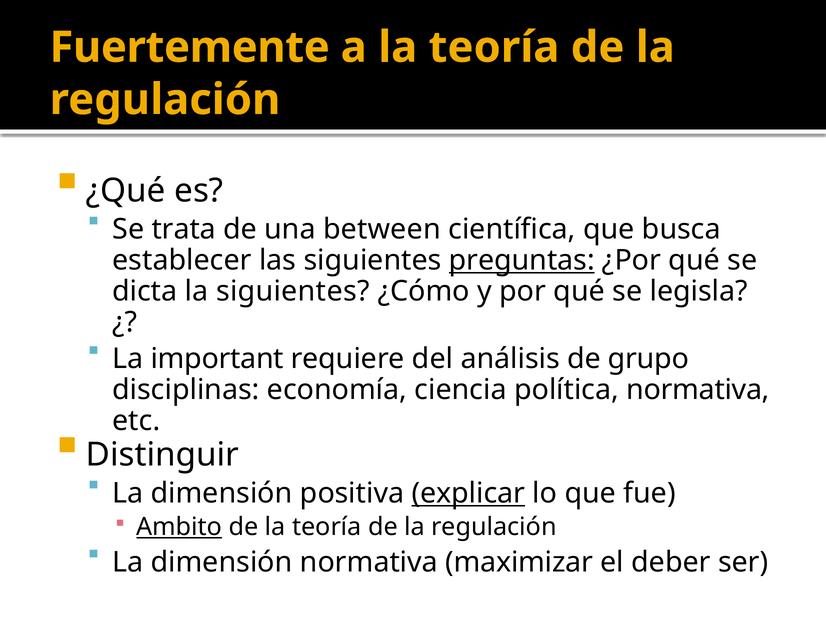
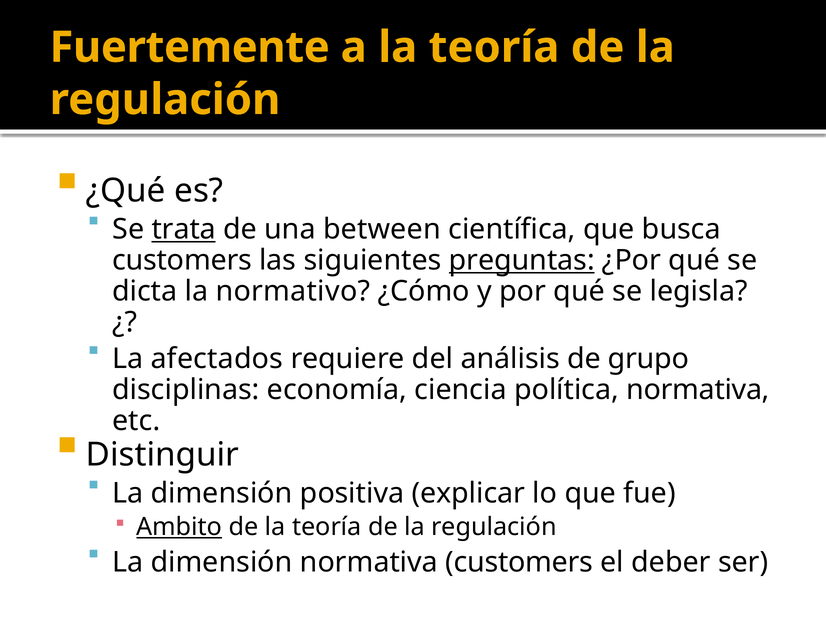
trata underline: none -> present
establecer at (182, 261): establecer -> customers
la siguientes: siguientes -> normativo
important: important -> afectados
explicar underline: present -> none
normativa maximizar: maximizar -> customers
